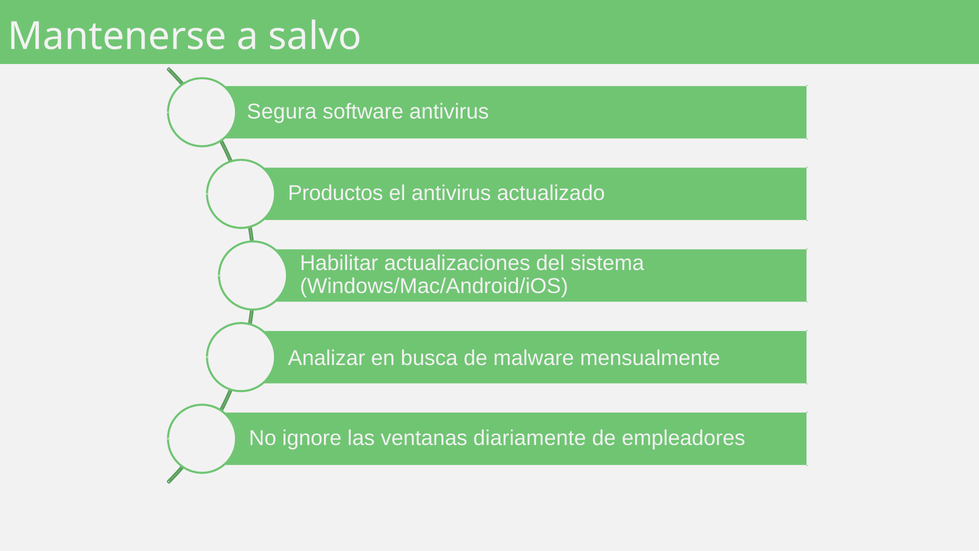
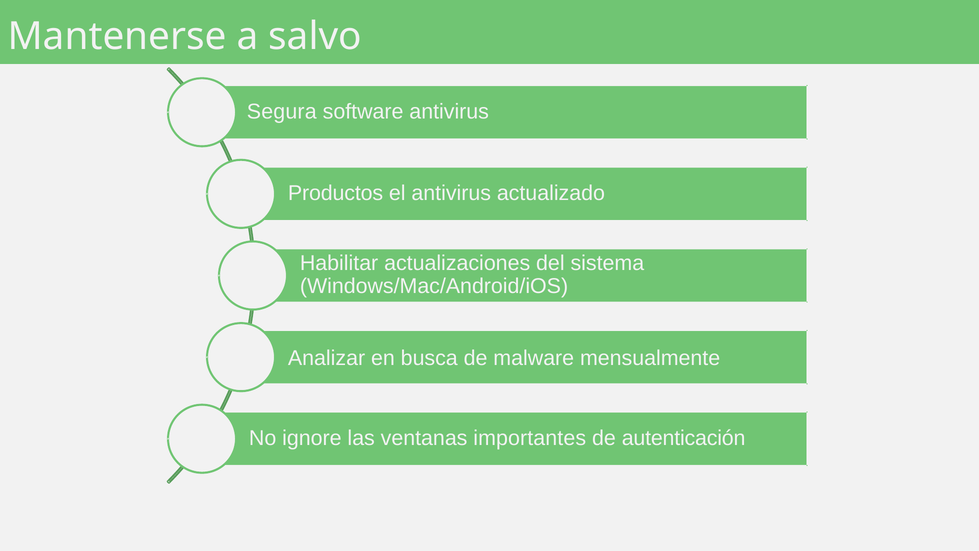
diariamente: diariamente -> importantes
empleadores: empleadores -> autenticación
